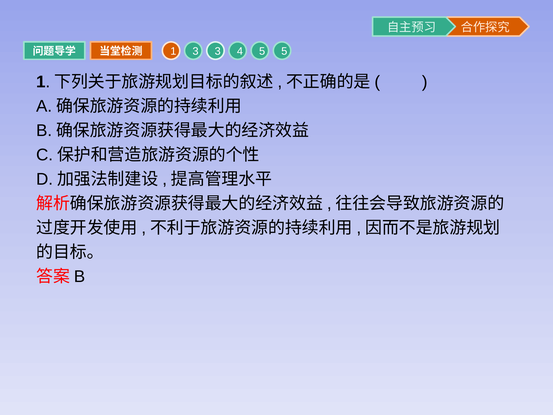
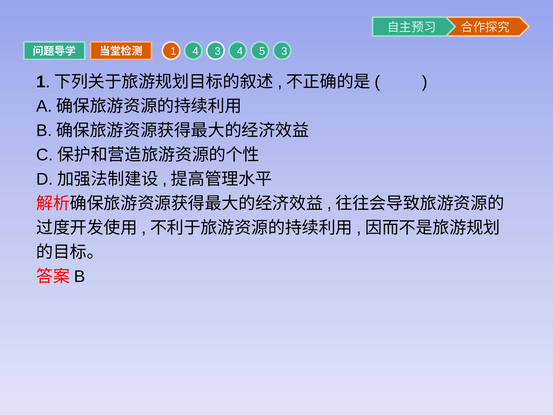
1 3: 3 -> 4
5 5: 5 -> 3
